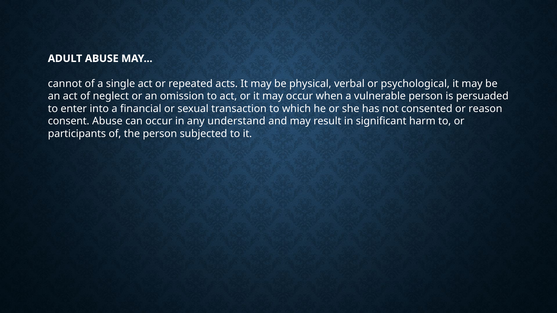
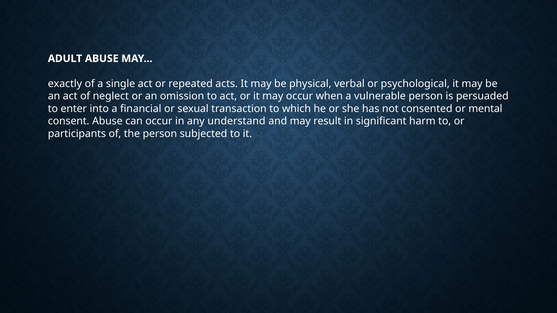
cannot: cannot -> exactly
reason: reason -> mental
